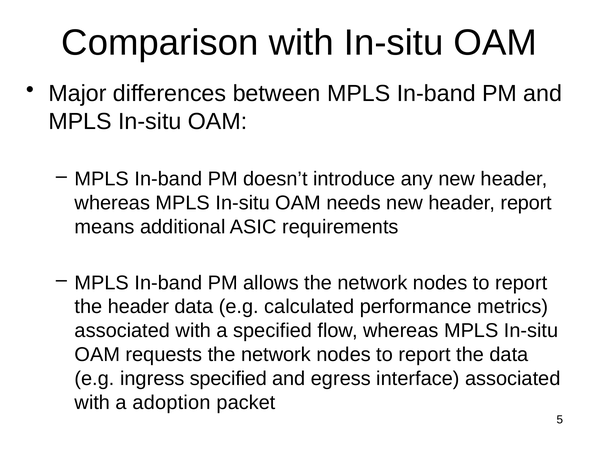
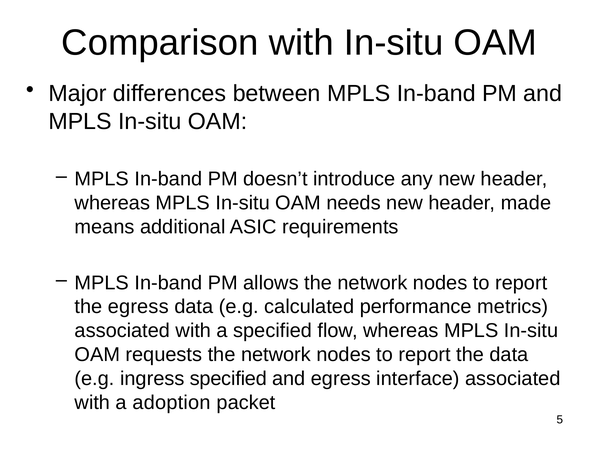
header report: report -> made
the header: header -> egress
